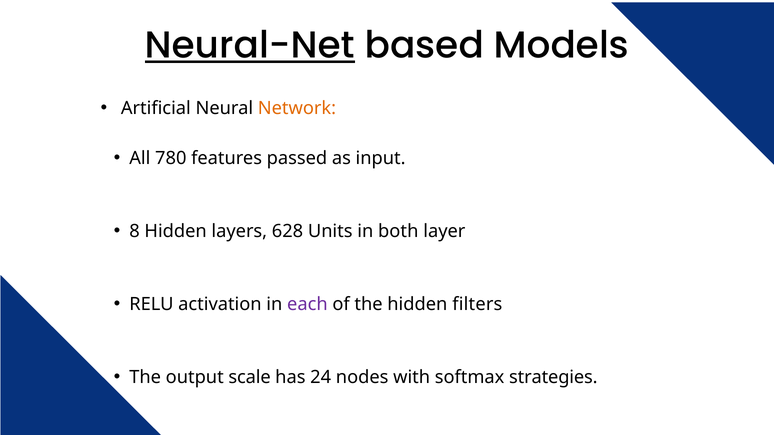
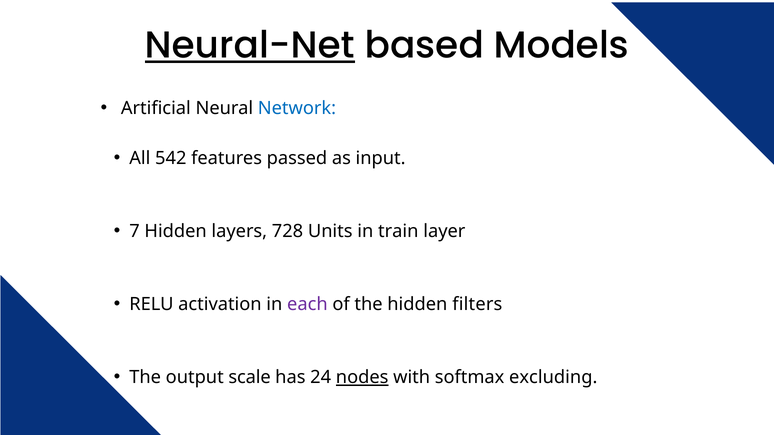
Network colour: orange -> blue
780: 780 -> 542
8: 8 -> 7
628: 628 -> 728
both: both -> train
nodes underline: none -> present
strategies: strategies -> excluding
